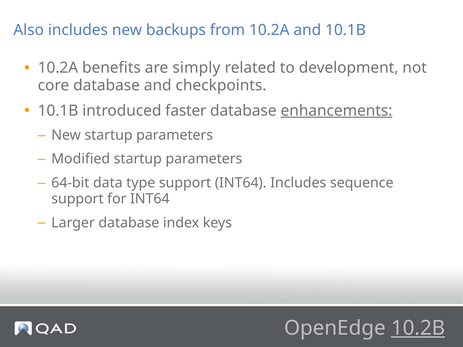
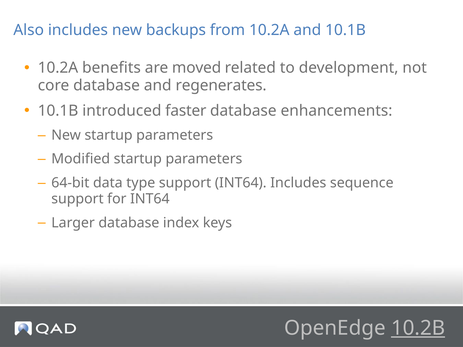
simply: simply -> moved
checkpoints: checkpoints -> regenerates
enhancements underline: present -> none
